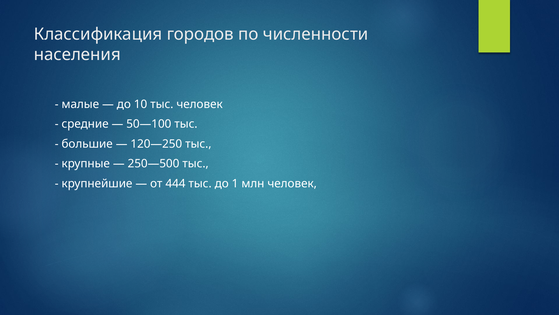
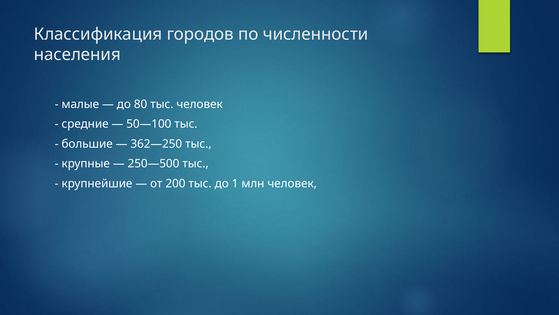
10: 10 -> 80
120—250: 120—250 -> 362—250
444: 444 -> 200
